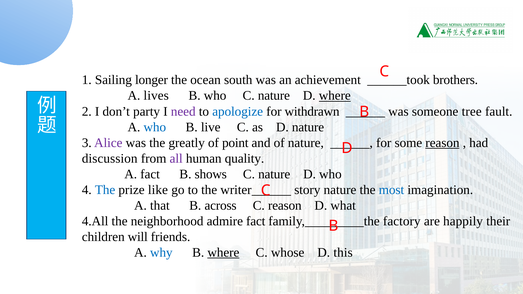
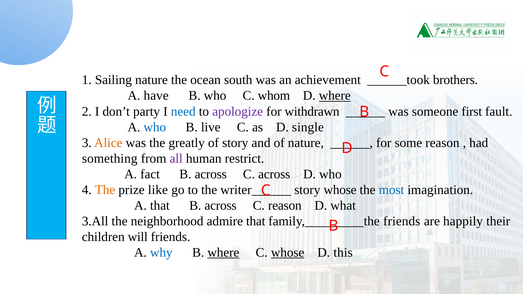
Sailing longer: longer -> nature
lives: lives -> have
who C nature: nature -> whom
need colour: purple -> blue
apologize colour: blue -> purple
tree: tree -> first
D nature: nature -> single
Alice colour: purple -> orange
of point: point -> story
reason at (442, 143) underline: present -> none
discussion: discussion -> something
quality: quality -> restrict
shows at (211, 174): shows -> across
nature at (274, 174): nature -> across
The at (105, 190) colour: blue -> orange
story nature: nature -> whose
4.All: 4.All -> 3.All
admire fact: fact -> that
factory at (402, 221): factory -> friends
whose at (288, 253) underline: none -> present
